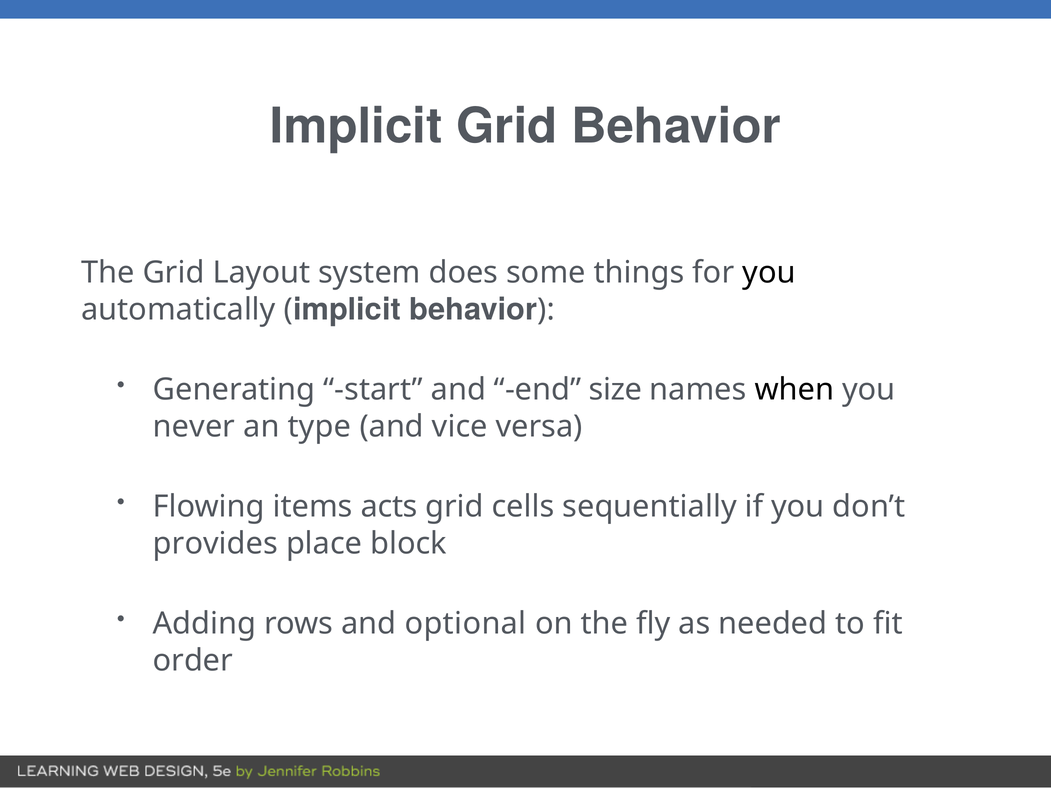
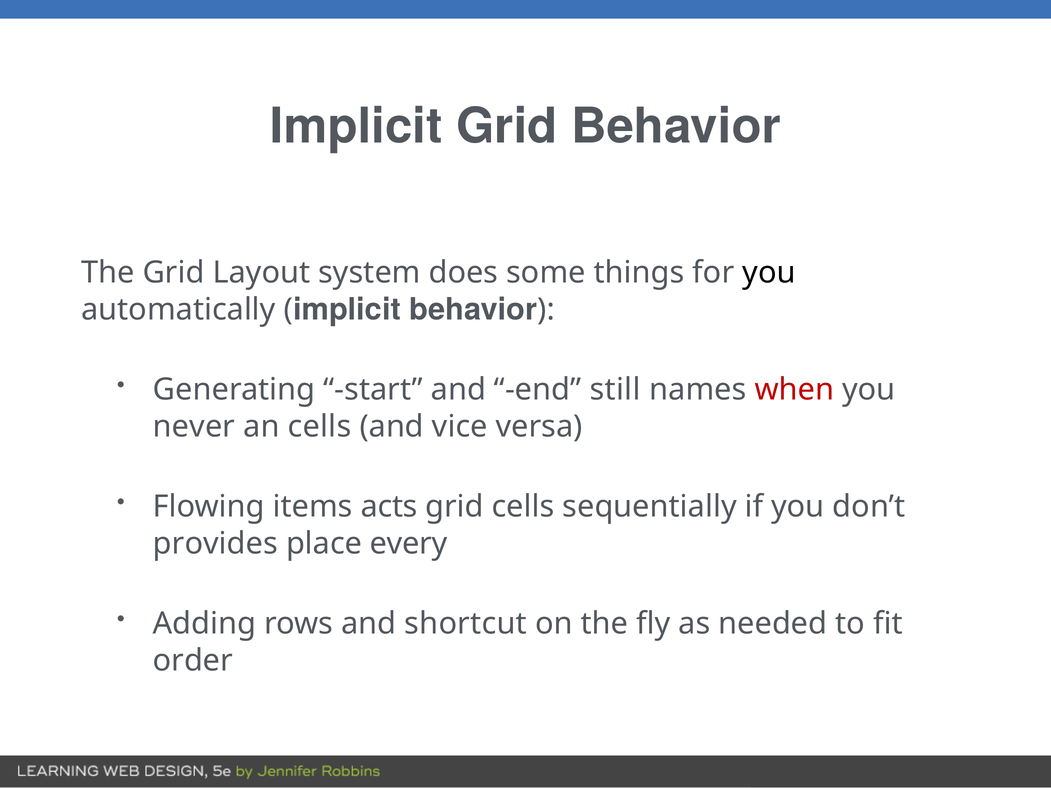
size: size -> still
when colour: black -> red
an type: type -> cells
block: block -> every
optional: optional -> shortcut
